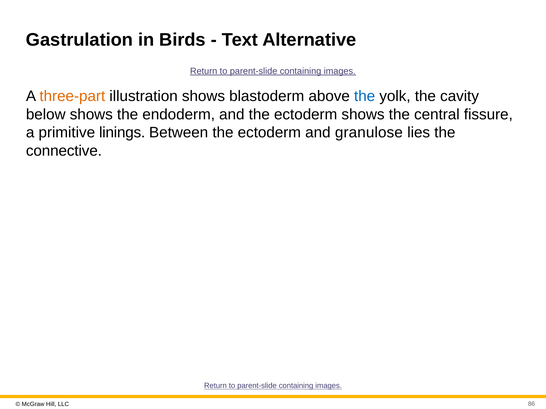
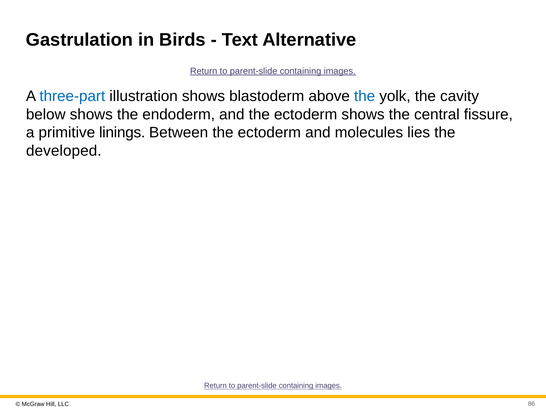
three-part colour: orange -> blue
granulose: granulose -> molecules
connective: connective -> developed
